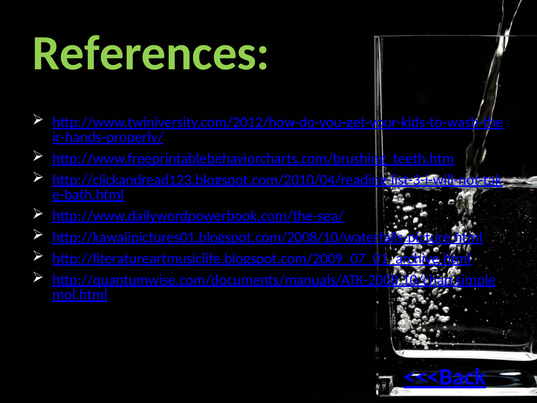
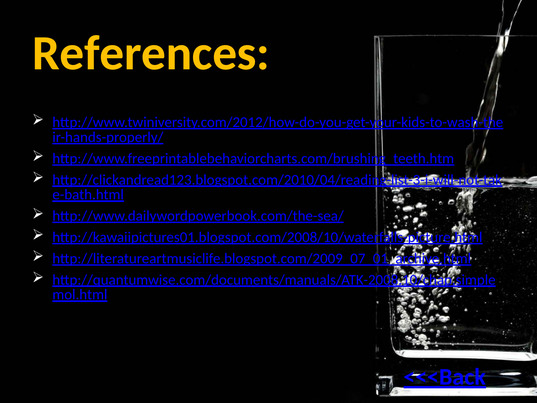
References colour: light green -> yellow
